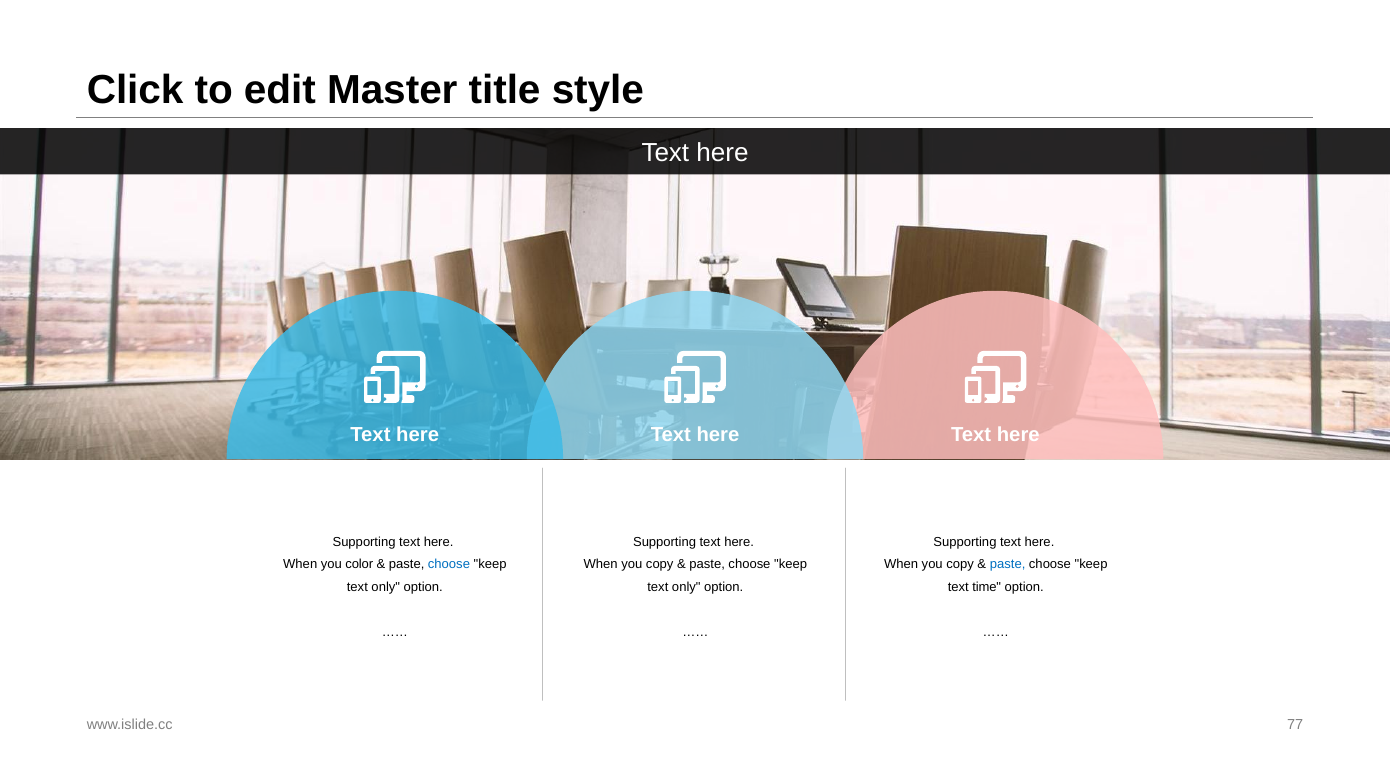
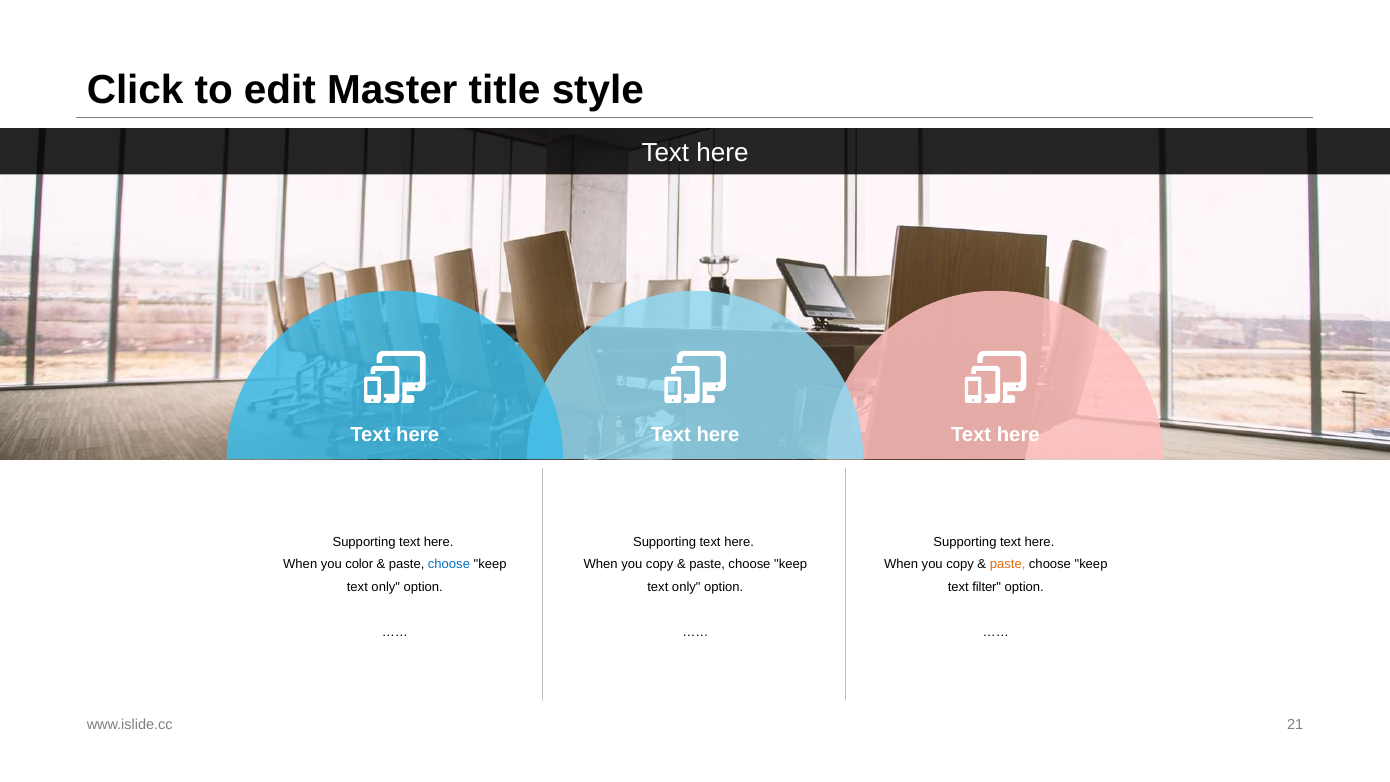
paste at (1008, 564) colour: blue -> orange
time: time -> filter
77: 77 -> 21
